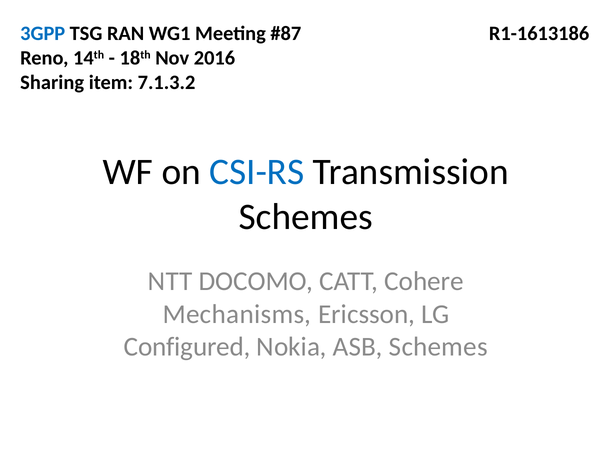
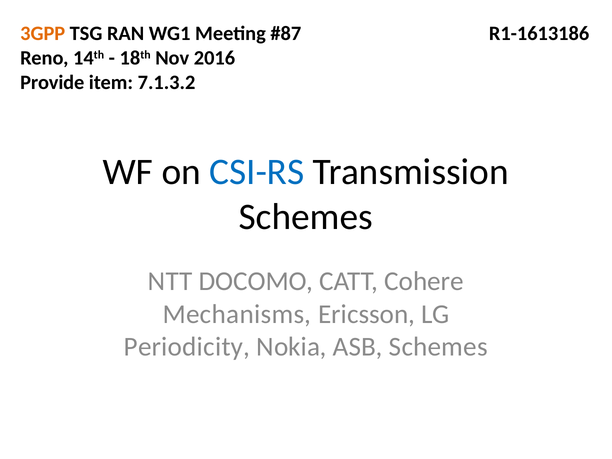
3GPP colour: blue -> orange
Sharing: Sharing -> Provide
Configured: Configured -> Periodicity
